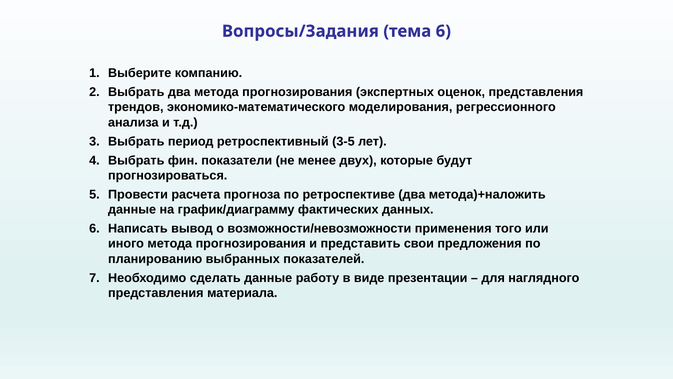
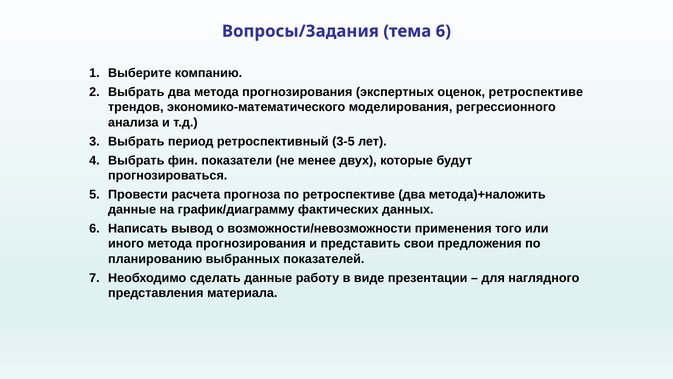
оценок представления: представления -> ретроспективе
